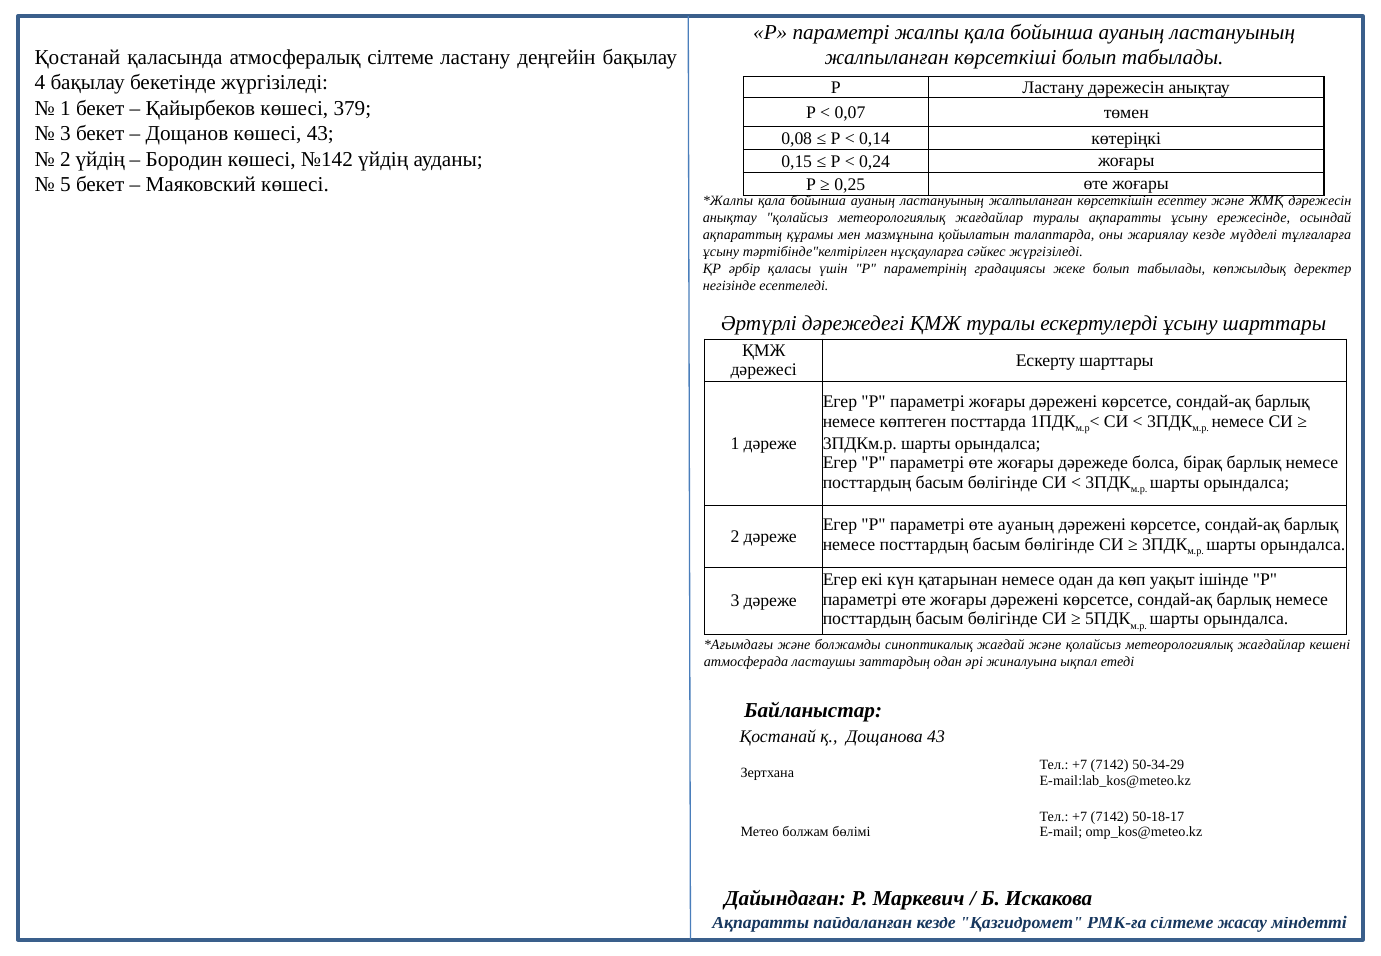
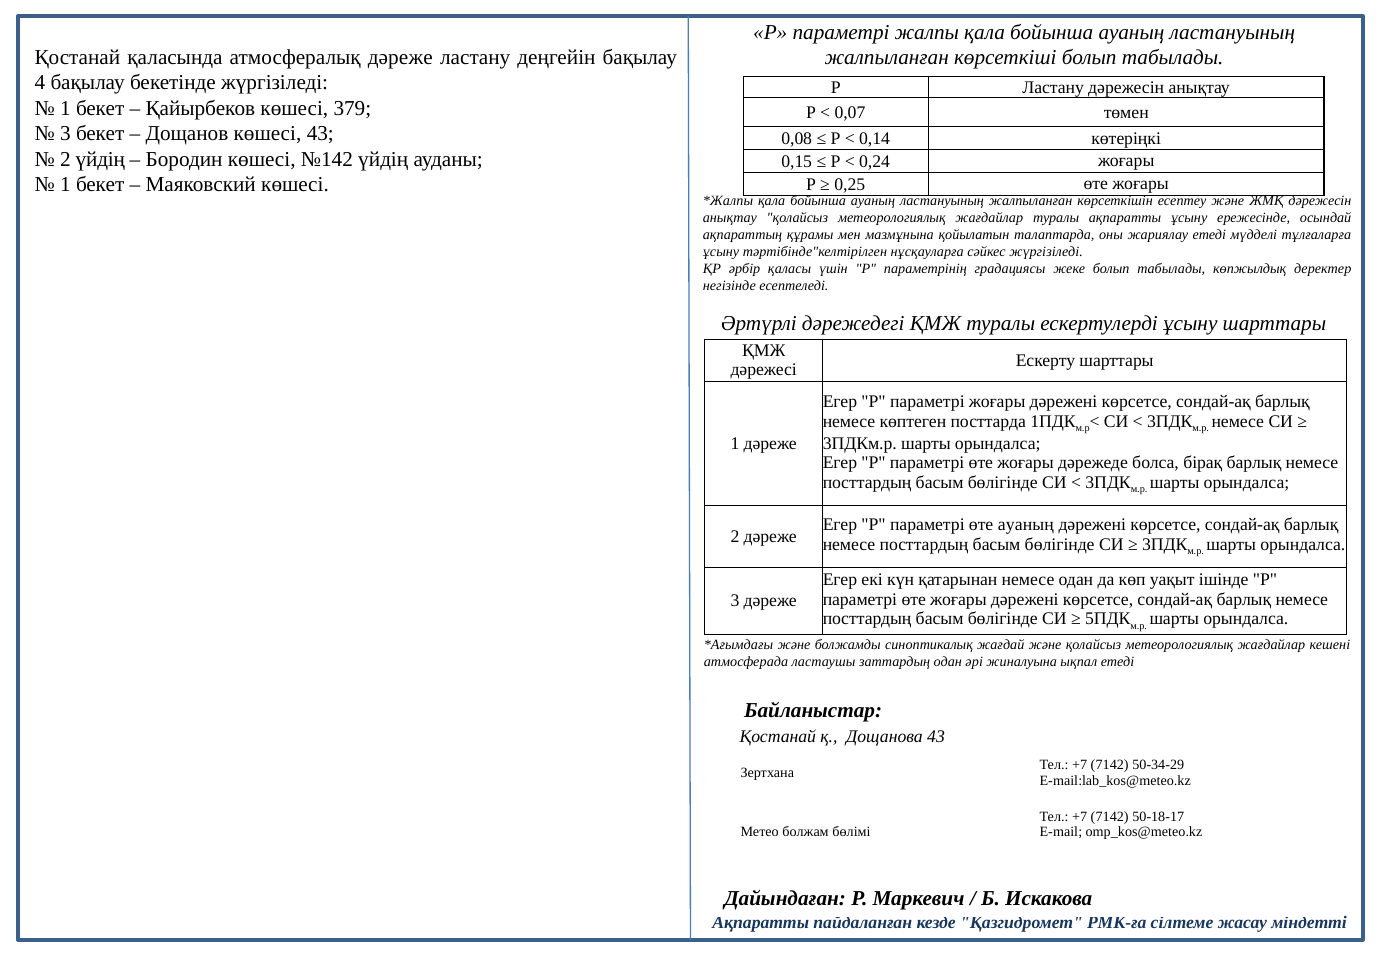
атмосфералық сілтеме: сілтеме -> дәреже
5 at (65, 185): 5 -> 1
жариялау кезде: кезде -> етеді
